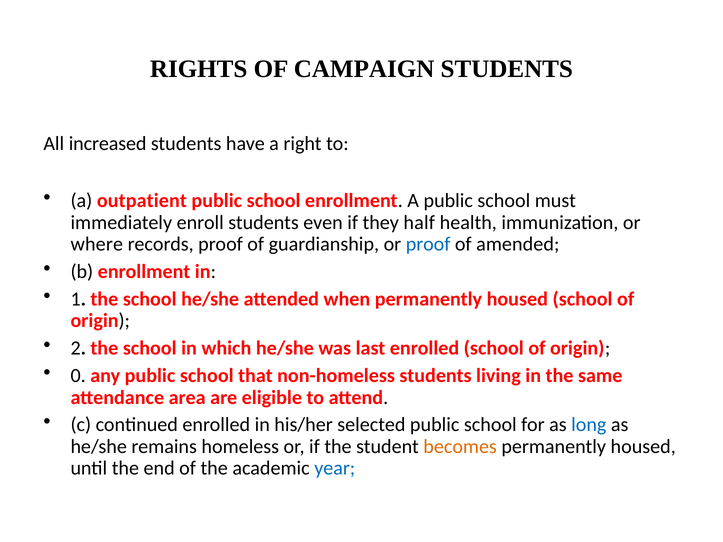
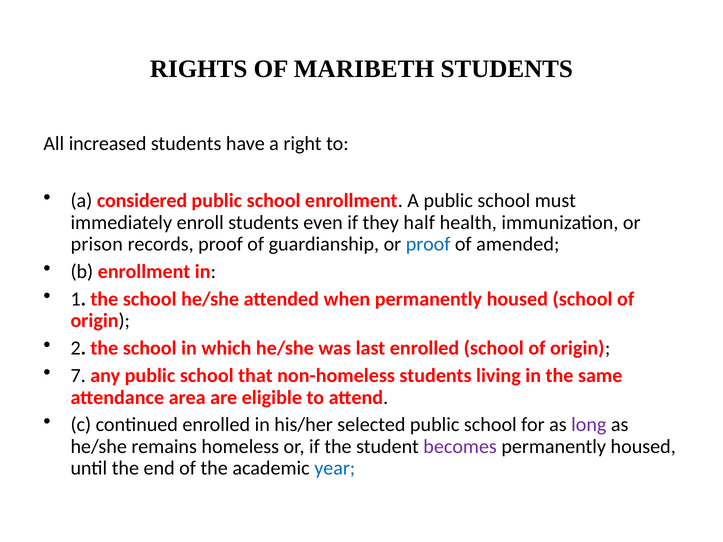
CAMPAIGN: CAMPAIGN -> MARIBETH
outpatient: outpatient -> considered
where: where -> prison
0: 0 -> 7
long colour: blue -> purple
becomes colour: orange -> purple
